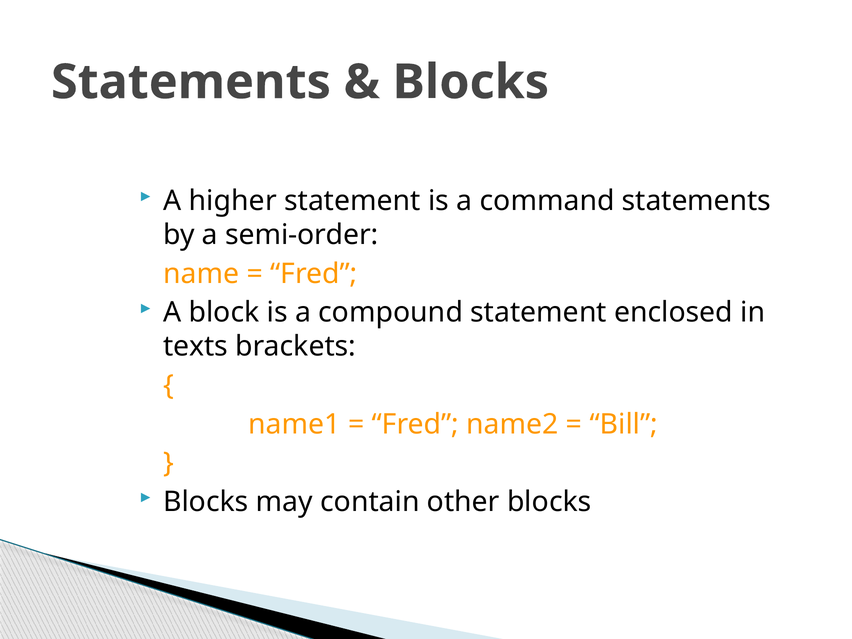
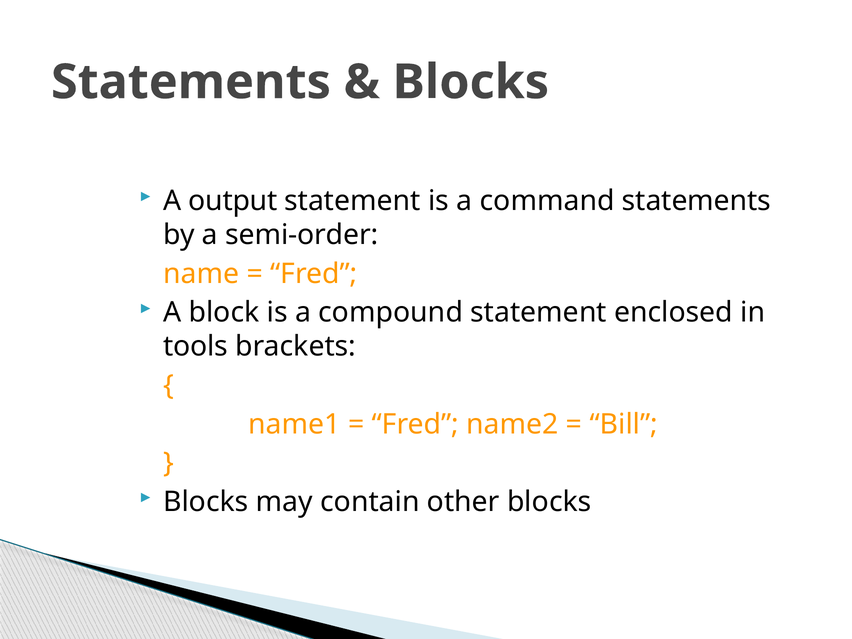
higher: higher -> output
texts: texts -> tools
